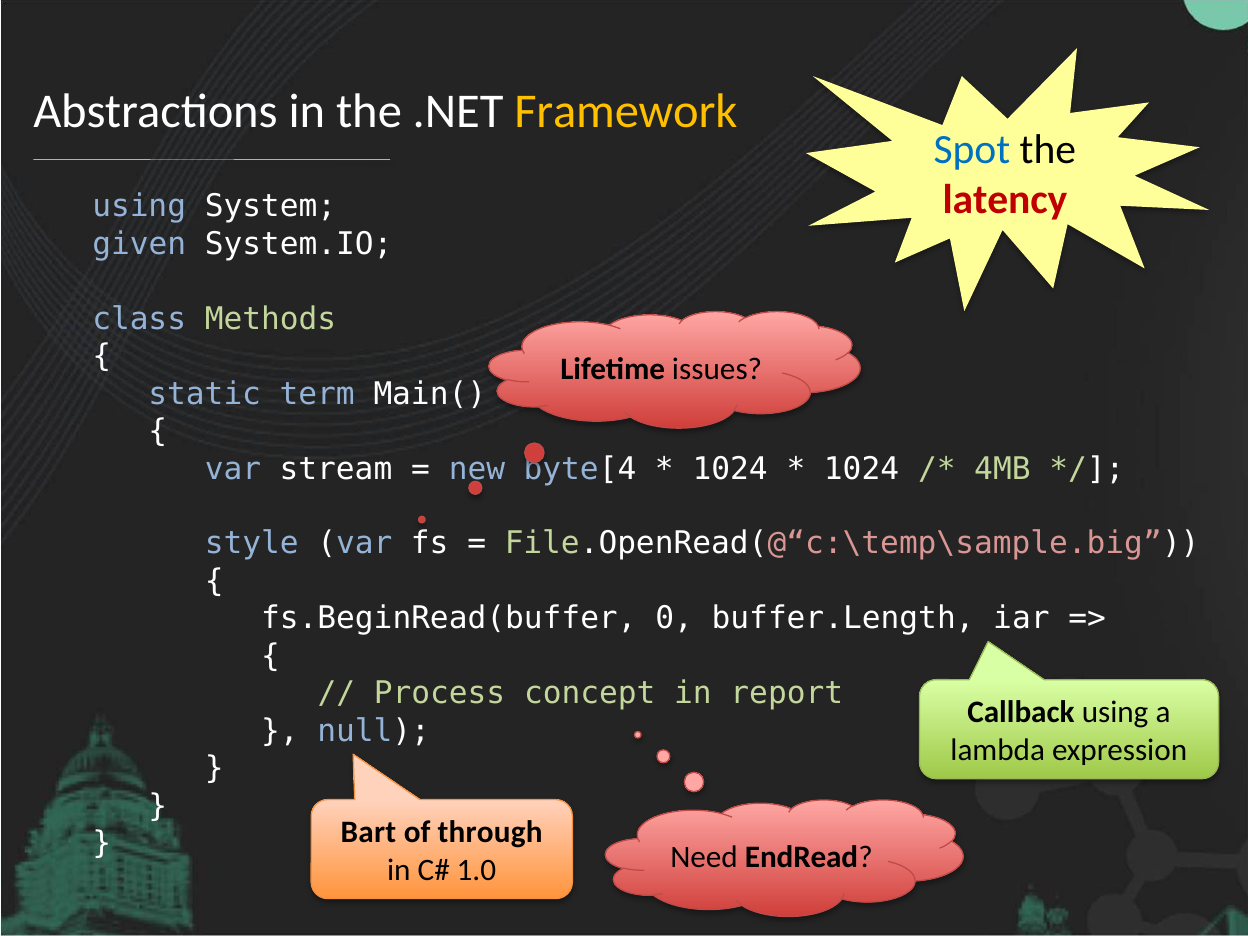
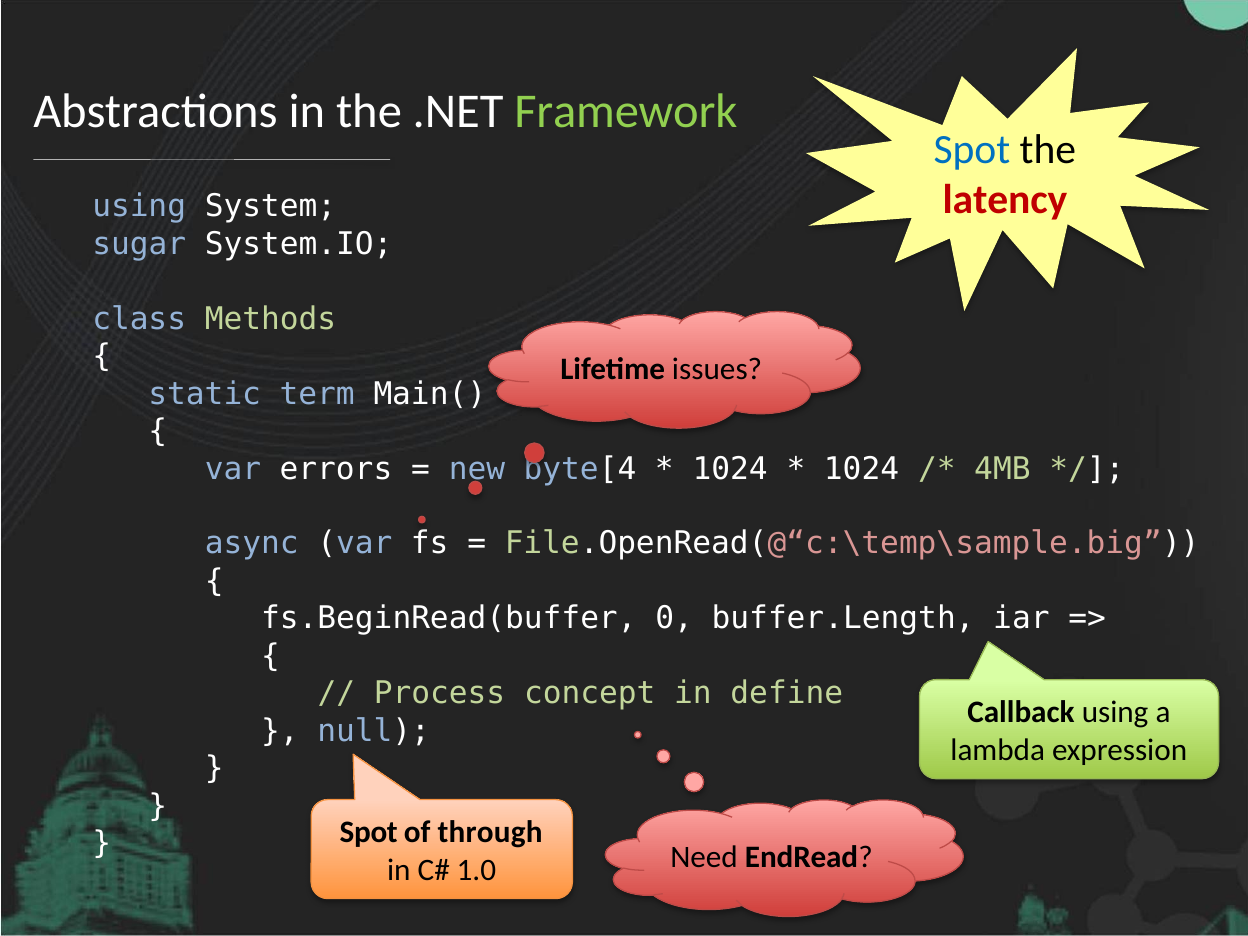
Framework colour: yellow -> light green
given: given -> sugar
stream: stream -> errors
style: style -> async
report: report -> define
Bart at (368, 833): Bart -> Spot
